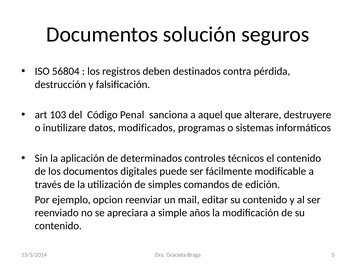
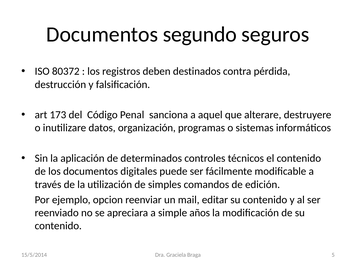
solución: solución -> segundo
56804: 56804 -> 80372
103: 103 -> 173
modificados: modificados -> organización
